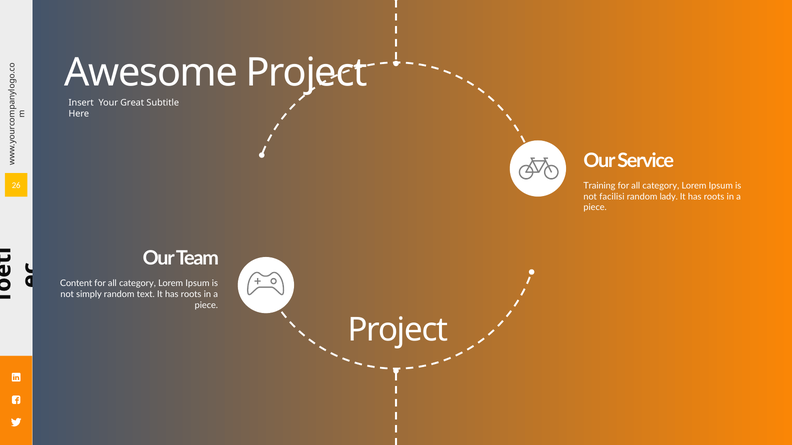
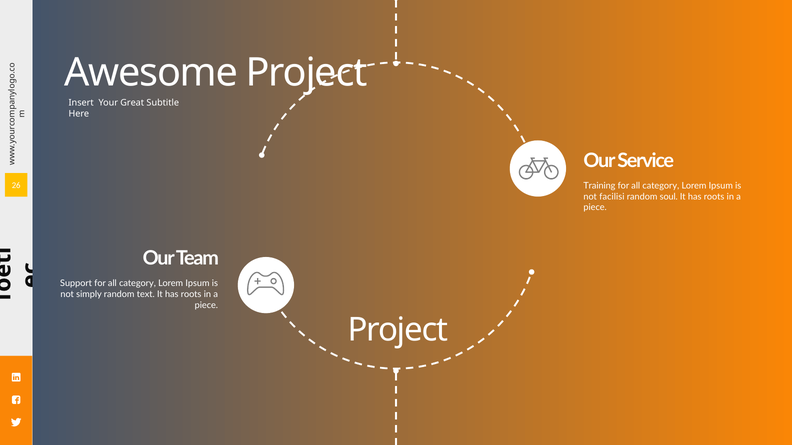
lady: lady -> soul
Content: Content -> Support
